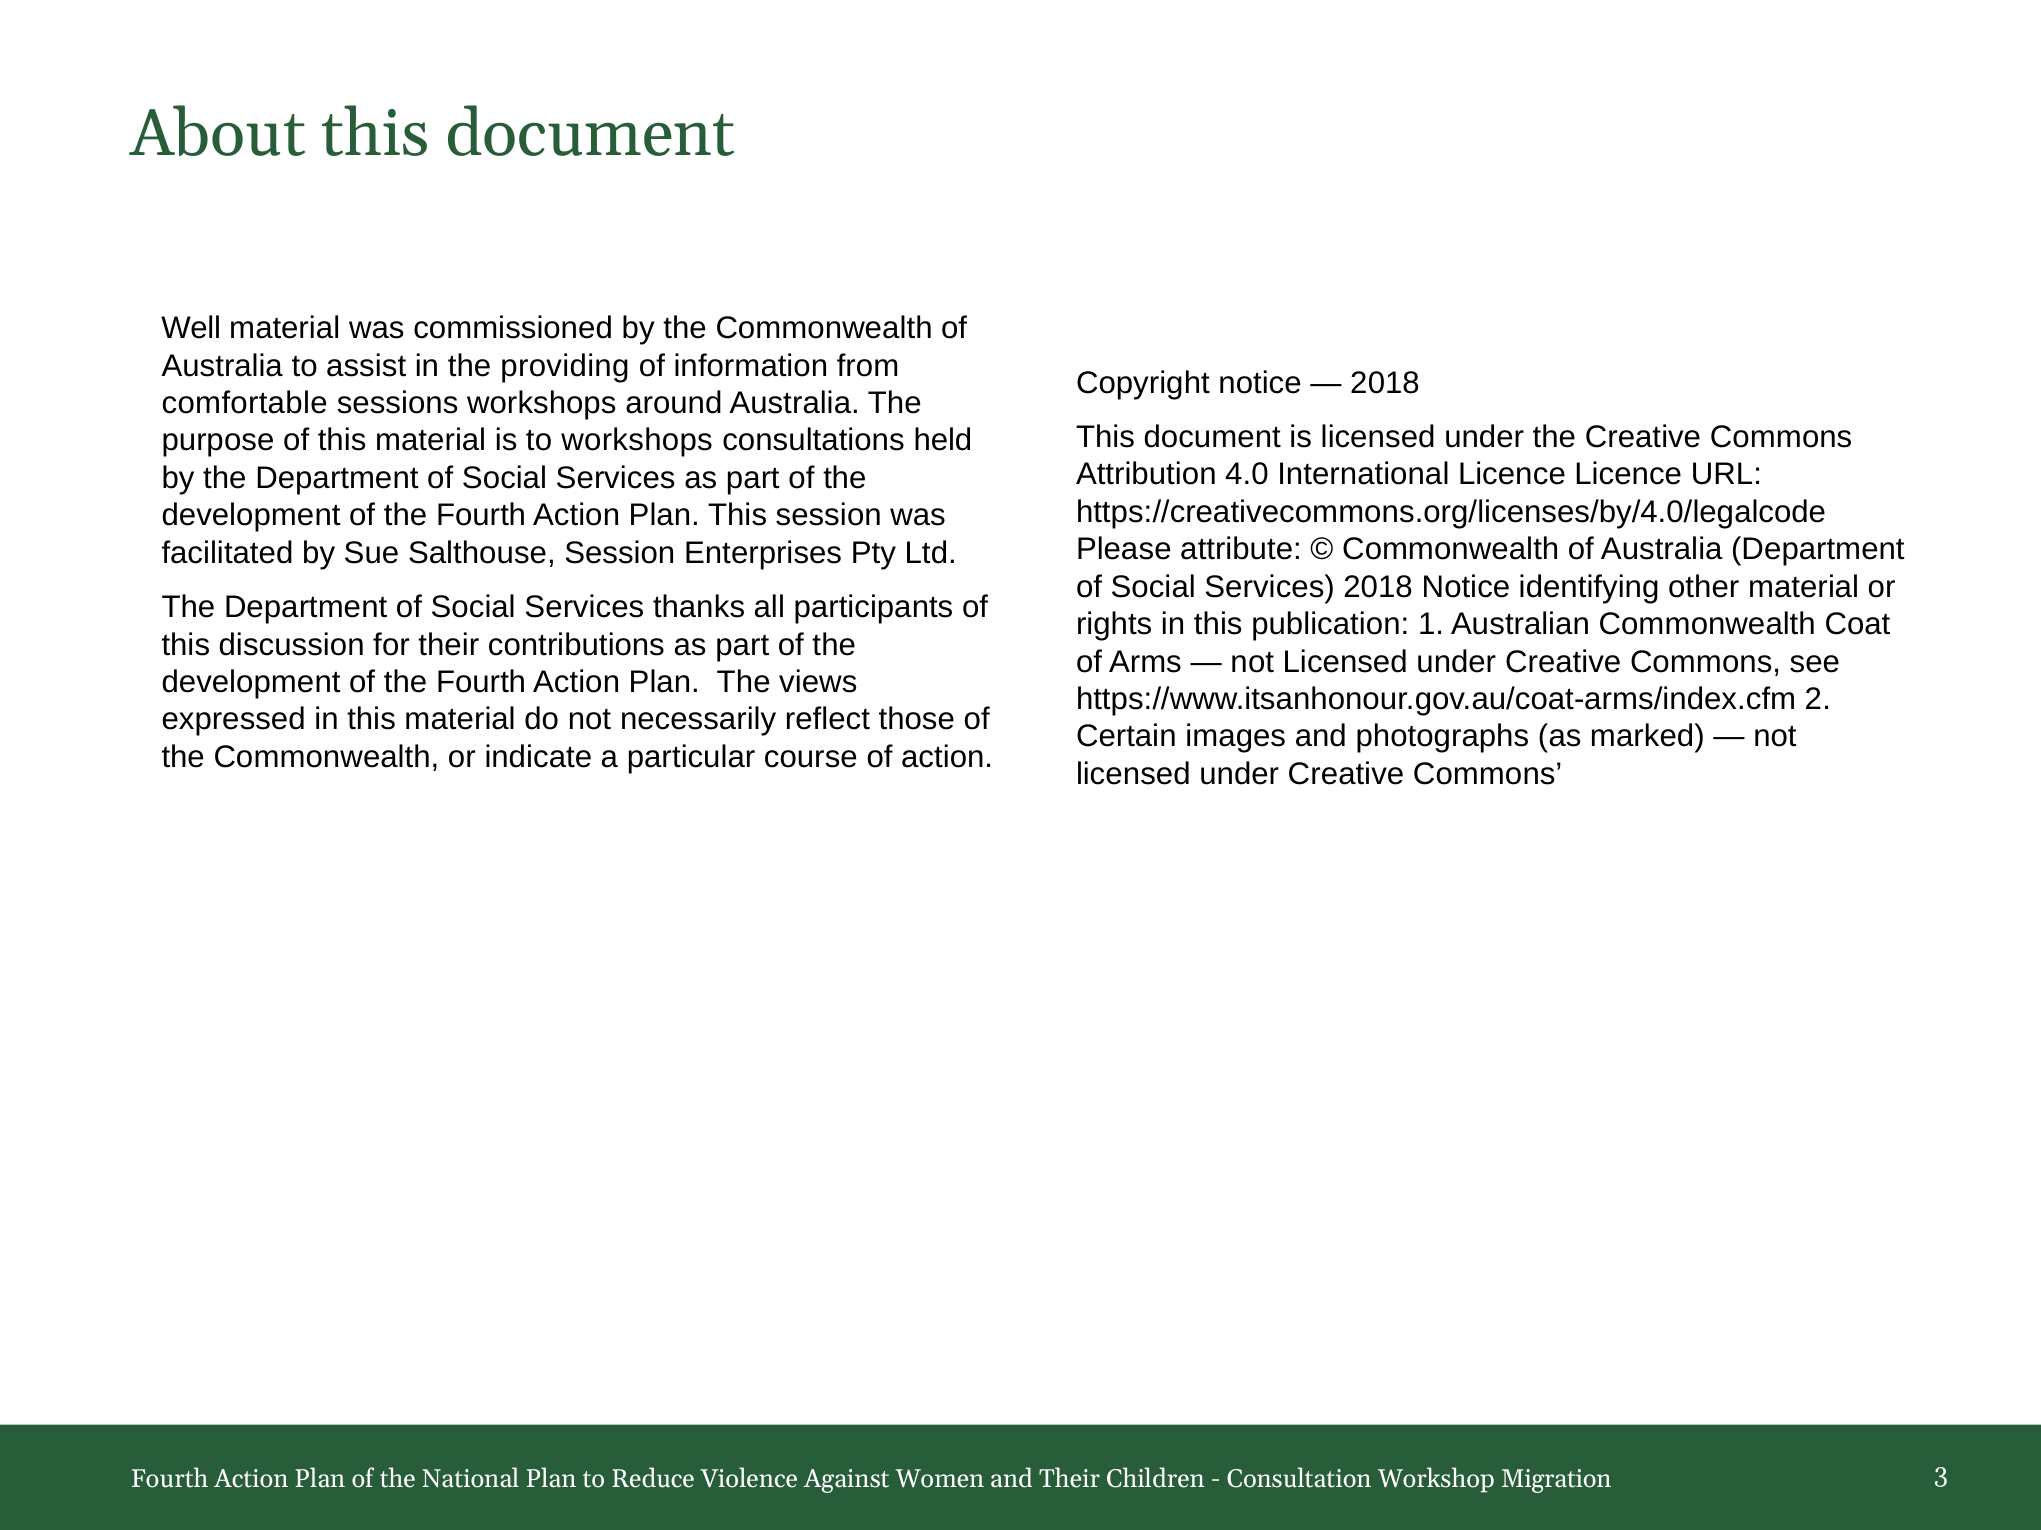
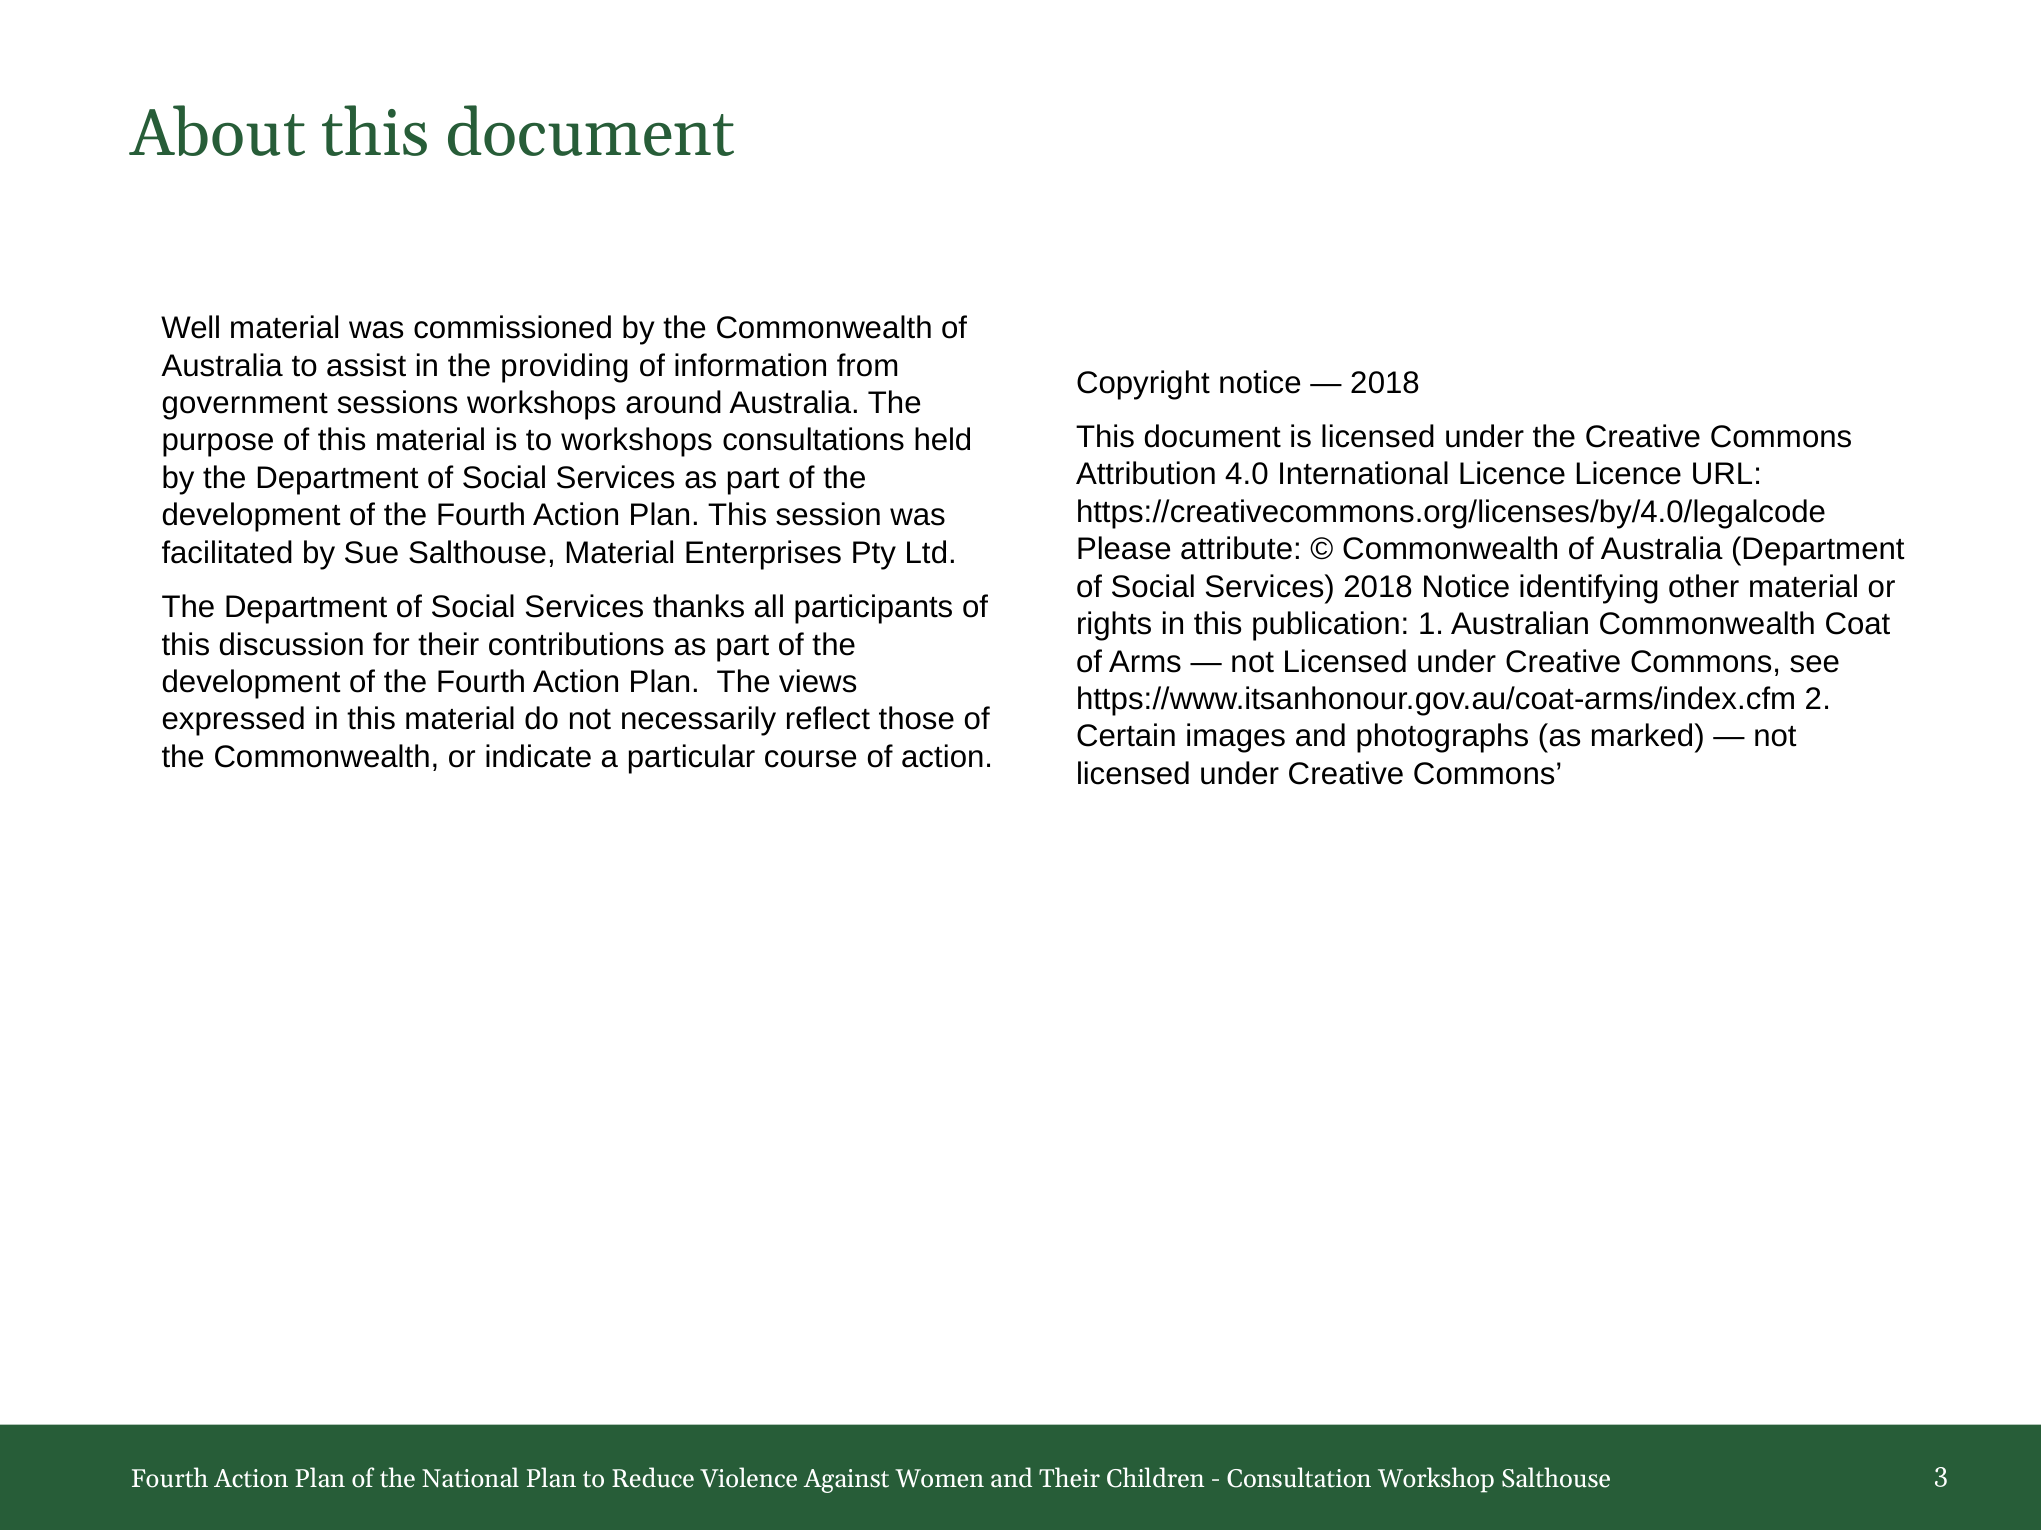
comfortable: comfortable -> government
Salthouse Session: Session -> Material
Workshop Migration: Migration -> Salthouse
